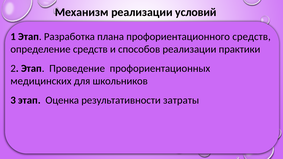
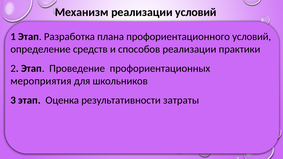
профориентационного средств: средств -> условий
медицинских: медицинских -> мероприятия
